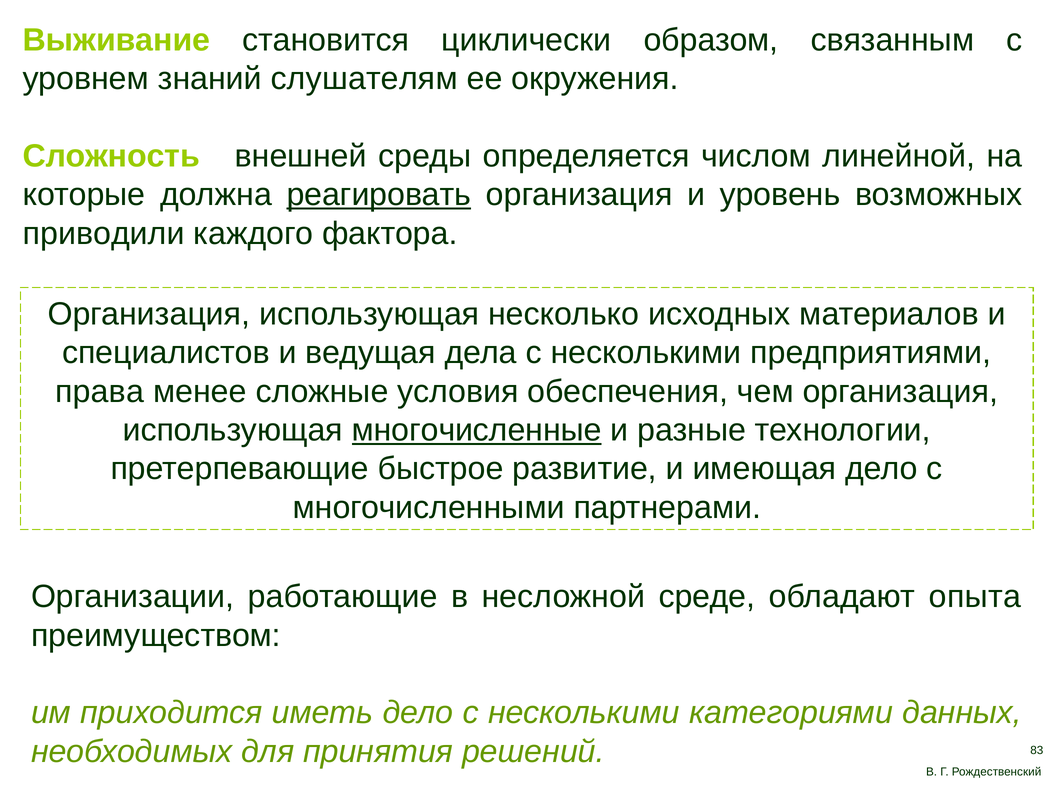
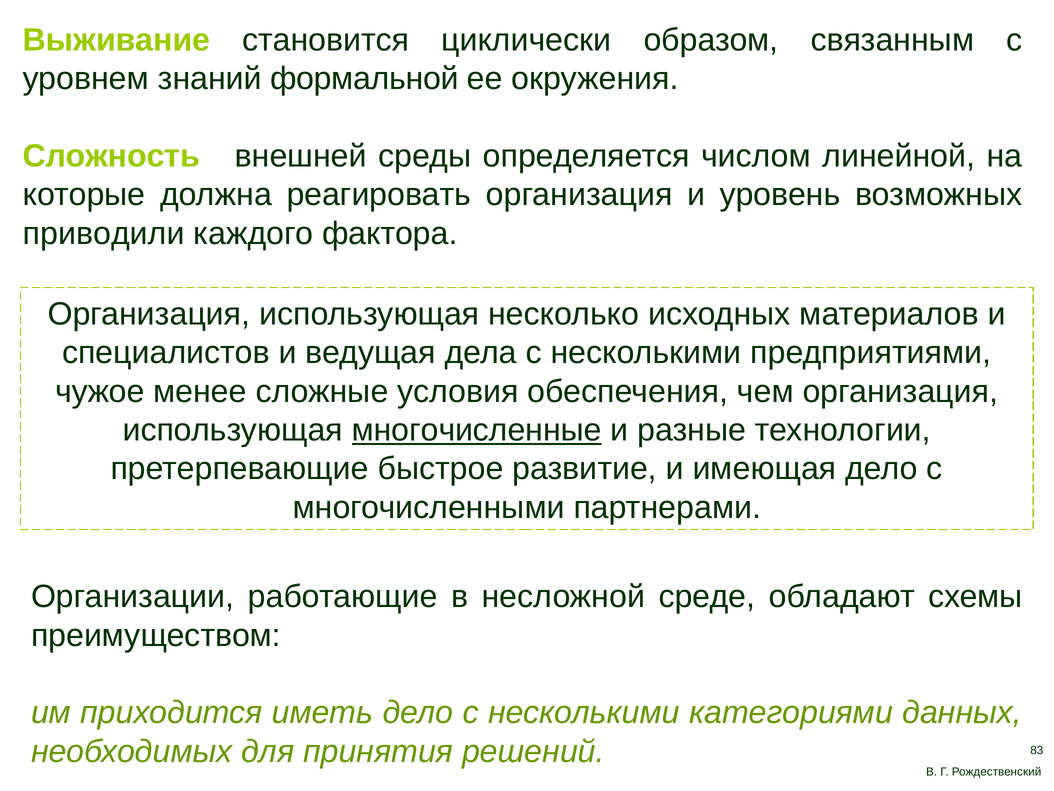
слушателям: слушателям -> формальной
реагировать underline: present -> none
права: права -> чужое
опыта: опыта -> схемы
